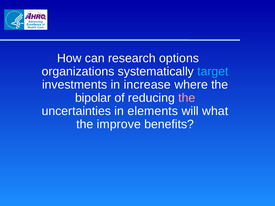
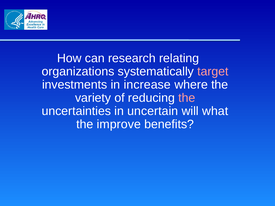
options: options -> relating
target colour: light blue -> pink
bipolar: bipolar -> variety
elements: elements -> uncertain
